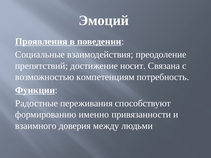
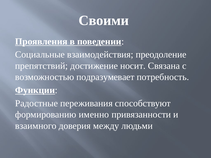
Эмоций: Эмоций -> Своими
компетенциям: компетенциям -> подразумевает
